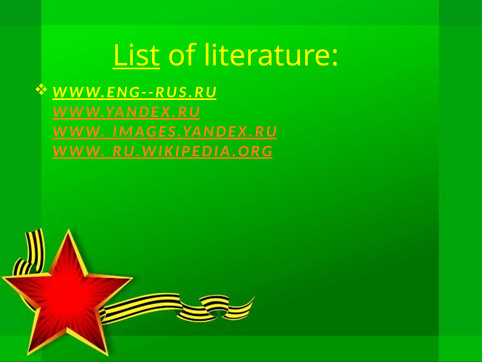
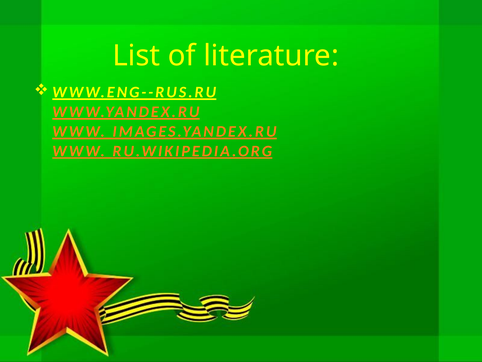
List underline: present -> none
